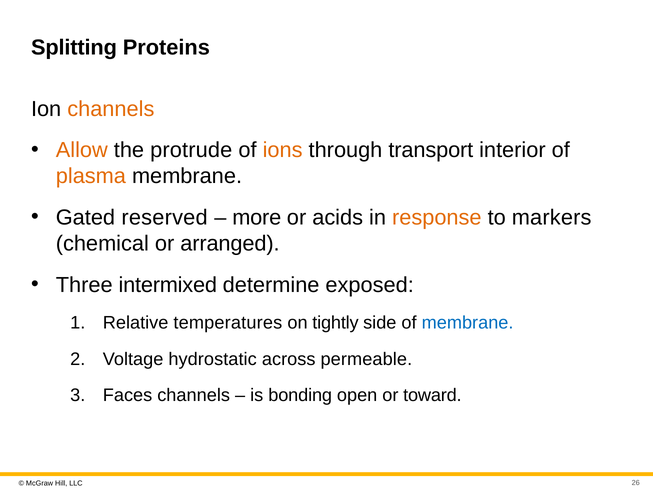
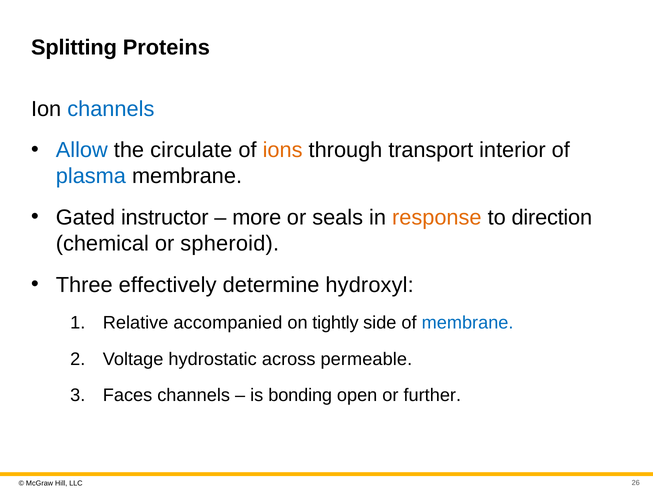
channels at (111, 109) colour: orange -> blue
Allow colour: orange -> blue
protrude: protrude -> circulate
plasma colour: orange -> blue
reserved: reserved -> instructor
acids: acids -> seals
markers: markers -> direction
arranged: arranged -> spheroid
intermixed: intermixed -> effectively
exposed: exposed -> hydroxyl
temperatures: temperatures -> accompanied
toward: toward -> further
